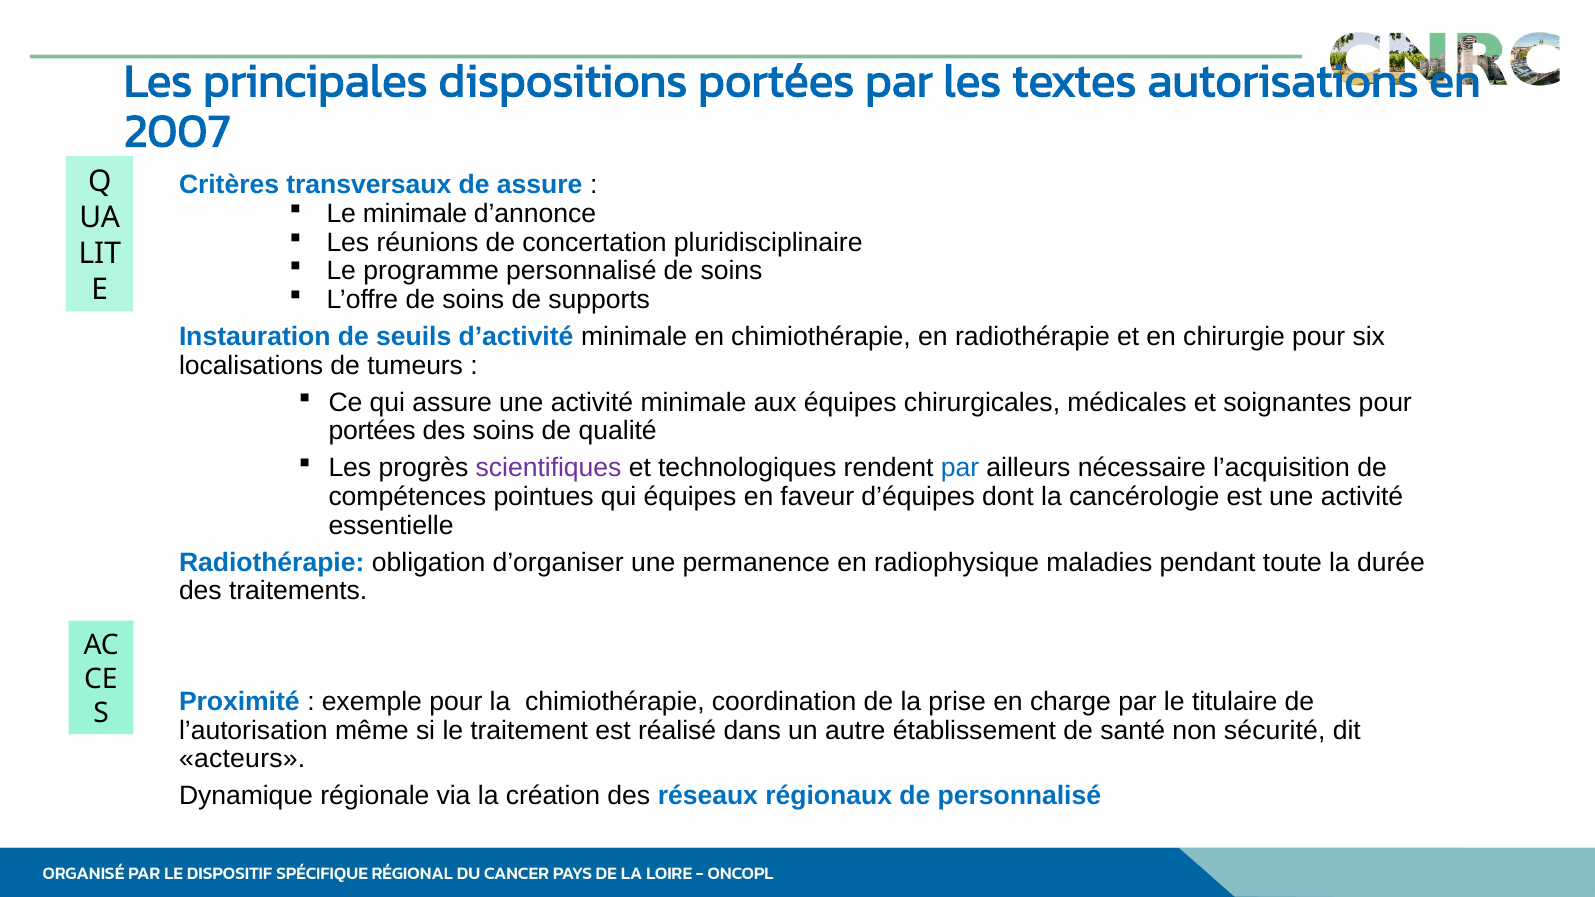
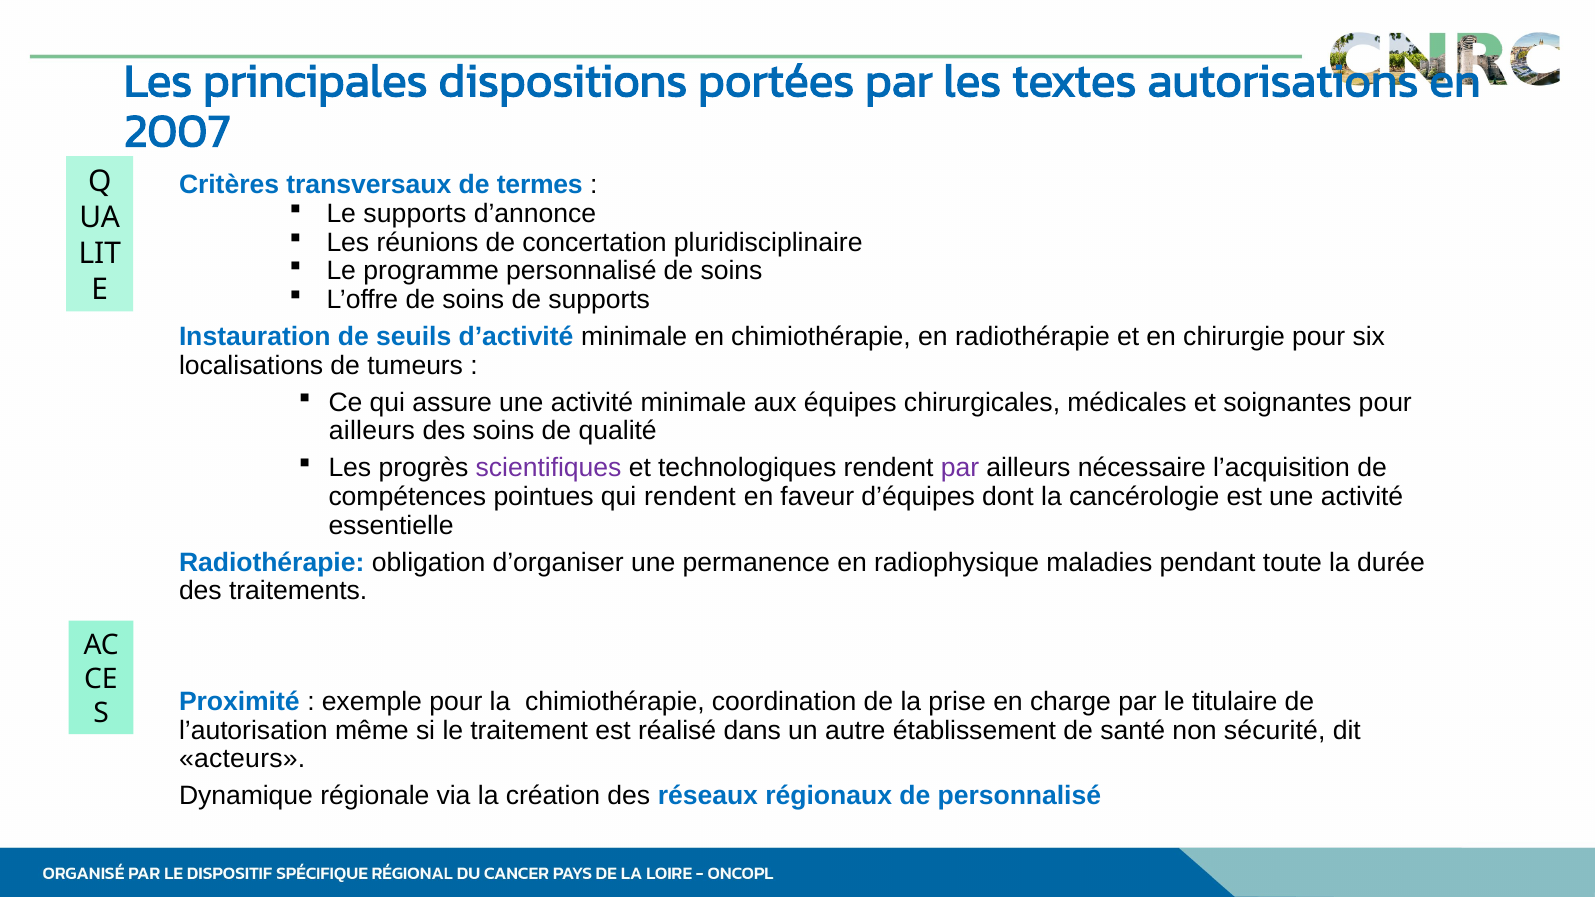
de assure: assure -> termes
Le minimale: minimale -> supports
portées at (372, 431): portées -> ailleurs
par at (960, 468) colour: blue -> purple
qui équipes: équipes -> rendent
